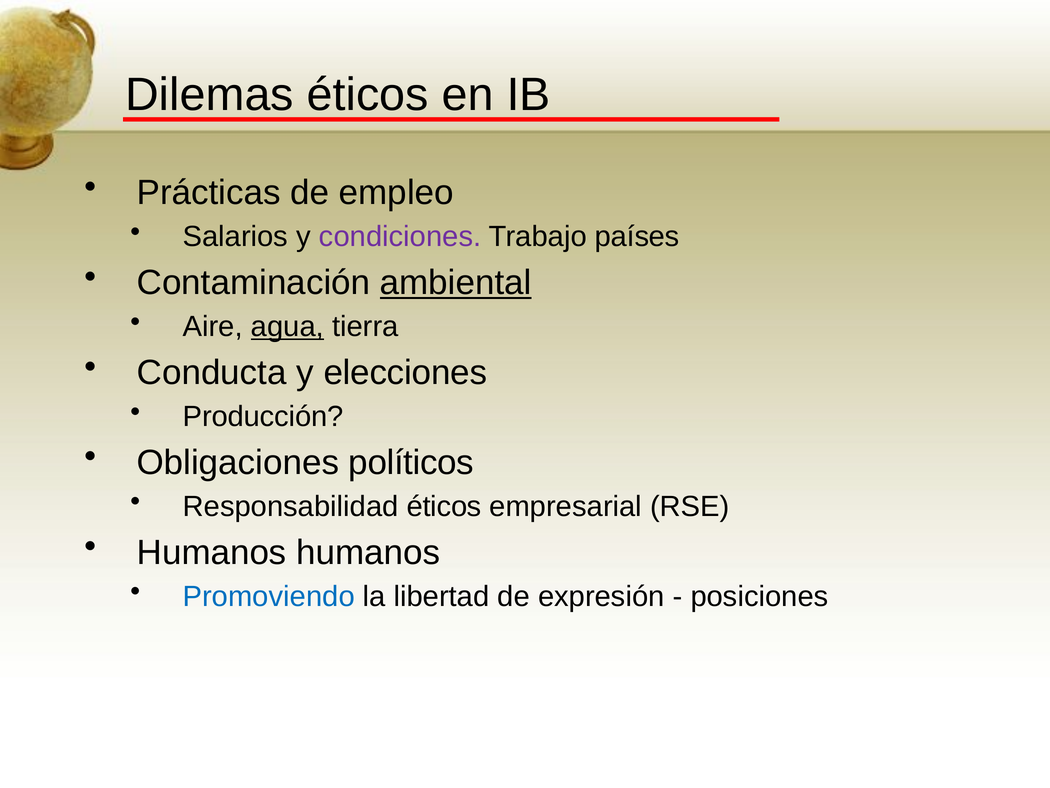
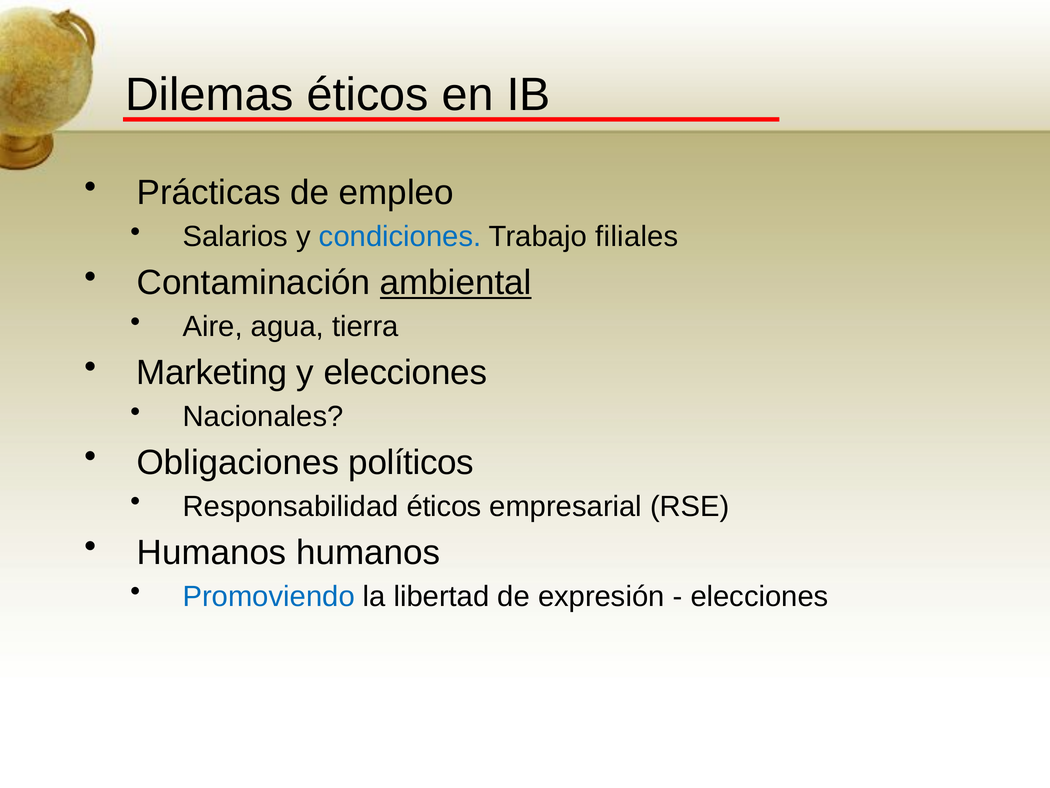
condiciones colour: purple -> blue
países: países -> filiales
agua underline: present -> none
Conducta: Conducta -> Marketing
Producción: Producción -> Nacionales
posiciones at (759, 596): posiciones -> elecciones
